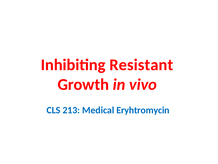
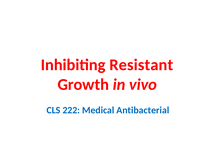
213: 213 -> 222
Eryhtromycin: Eryhtromycin -> Antibacterial
